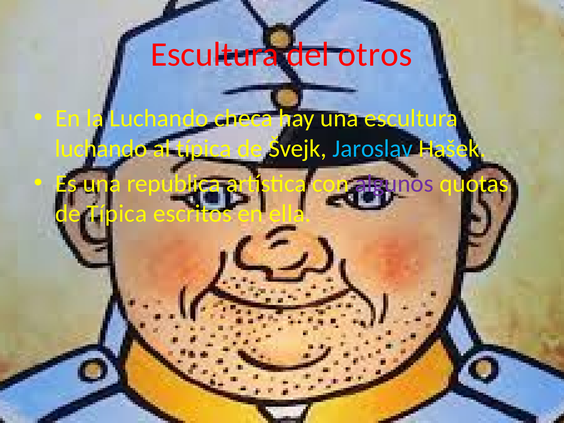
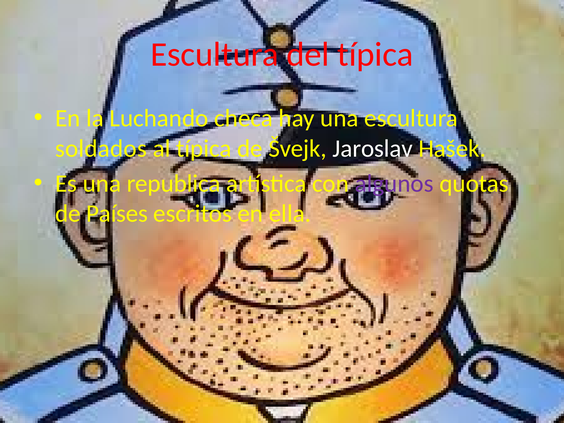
del otros: otros -> típica
luchando at (101, 148): luchando -> soldados
Jaroslav colour: light blue -> white
de Típica: Típica -> Países
